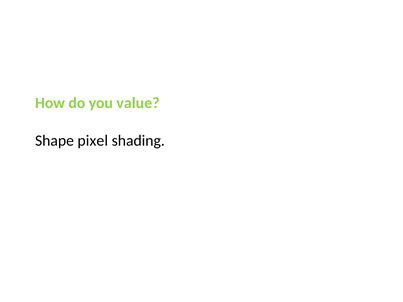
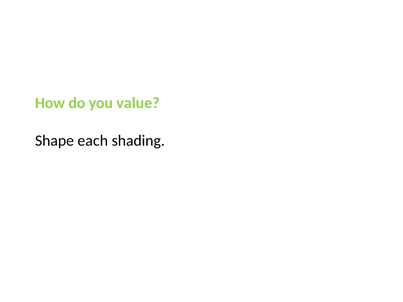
pixel: pixel -> each
